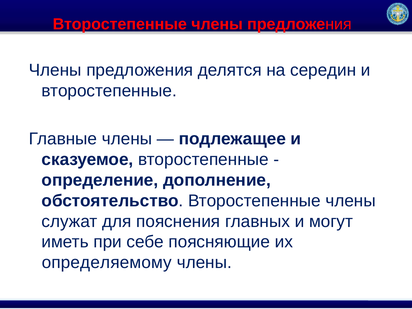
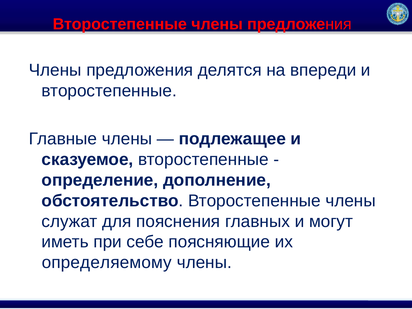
середин: середин -> впереди
